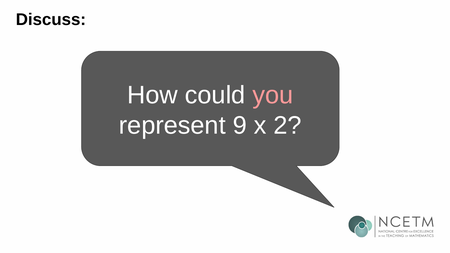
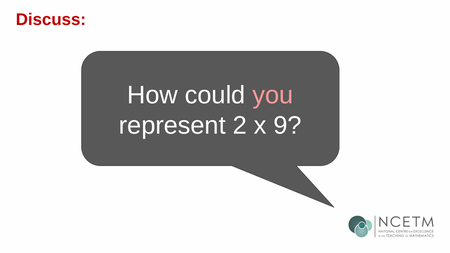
Discuss colour: black -> red
9: 9 -> 2
2: 2 -> 9
